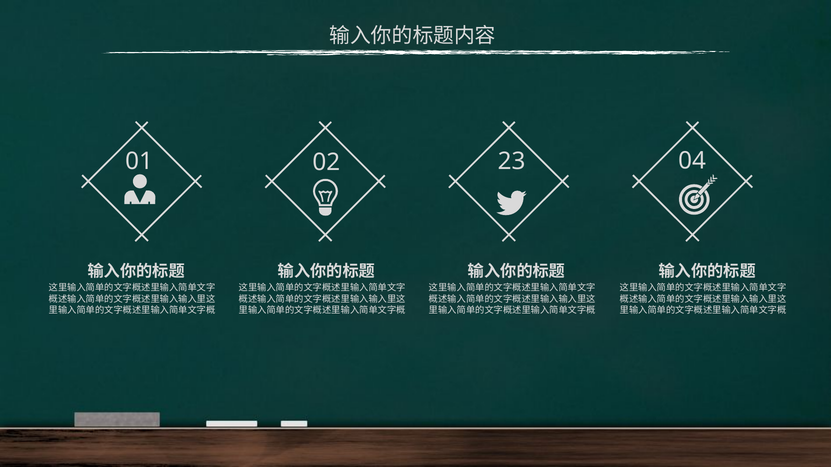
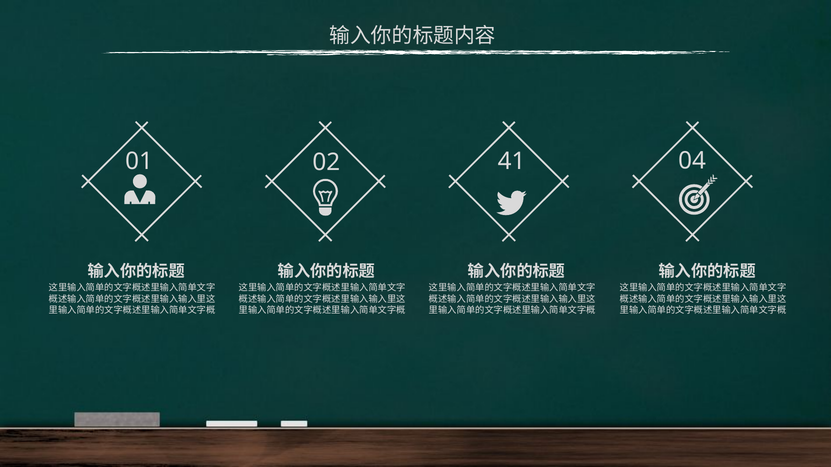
23: 23 -> 41
